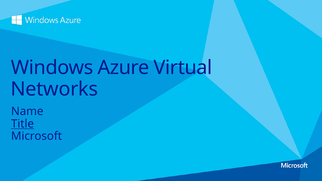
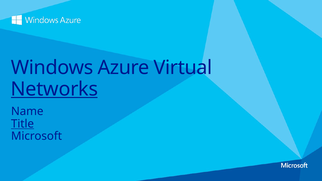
Networks underline: none -> present
